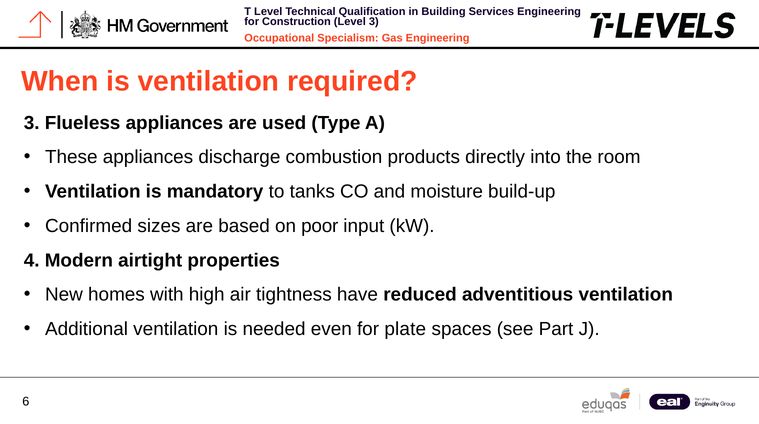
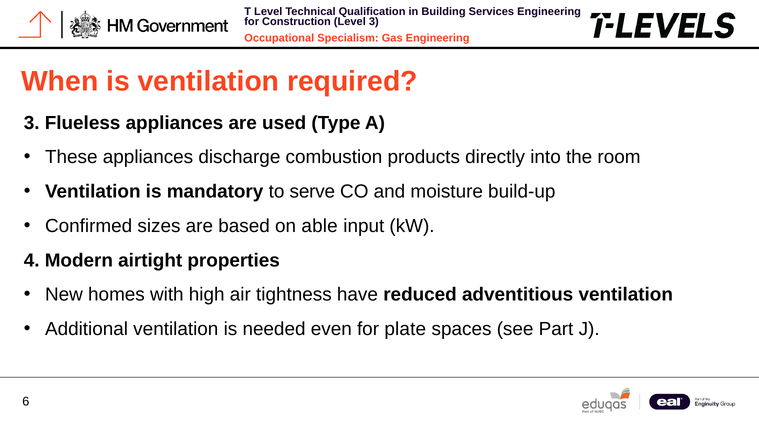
tanks: tanks -> serve
poor: poor -> able
